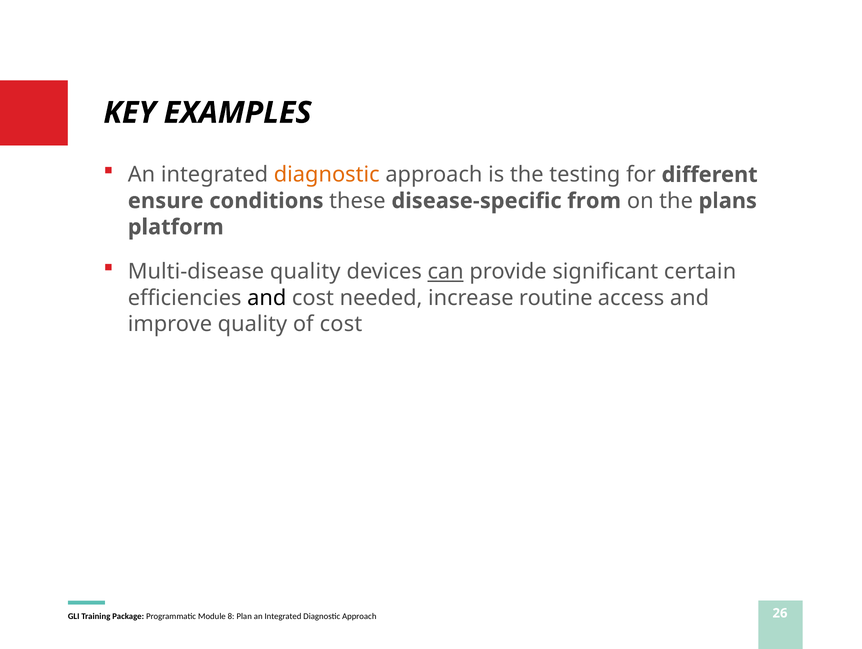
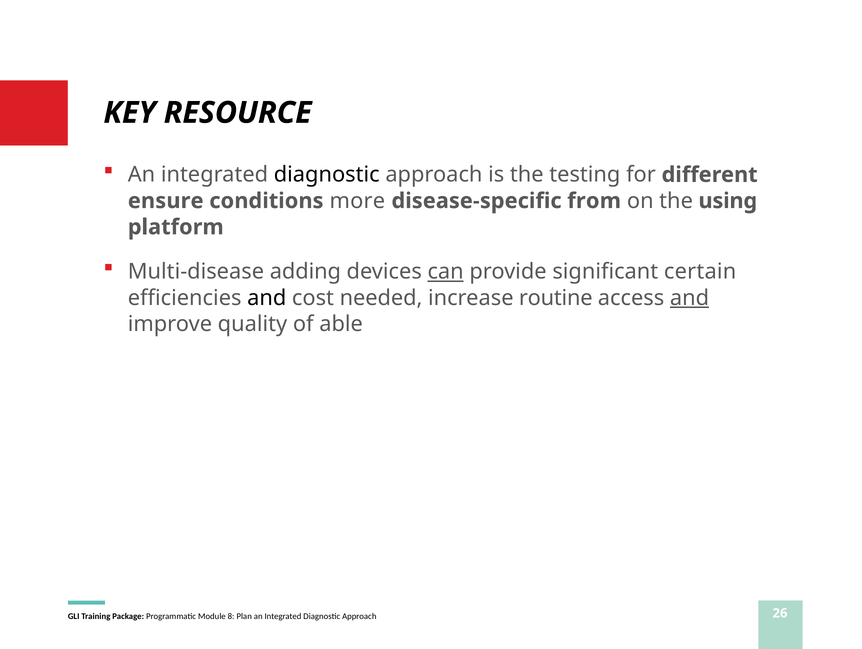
EXAMPLES: EXAMPLES -> RESOURCE
diagnostic at (327, 175) colour: orange -> black
these: these -> more
plans: plans -> using
Multi-disease quality: quality -> adding
and at (690, 298) underline: none -> present
of cost: cost -> able
